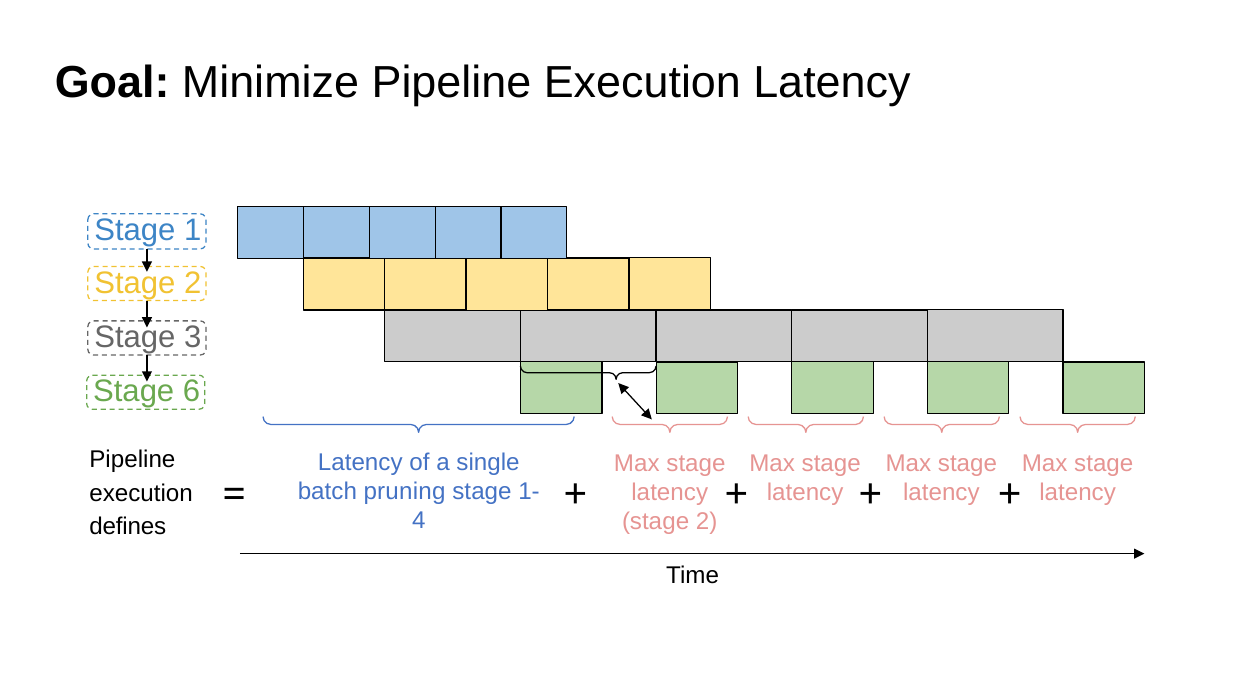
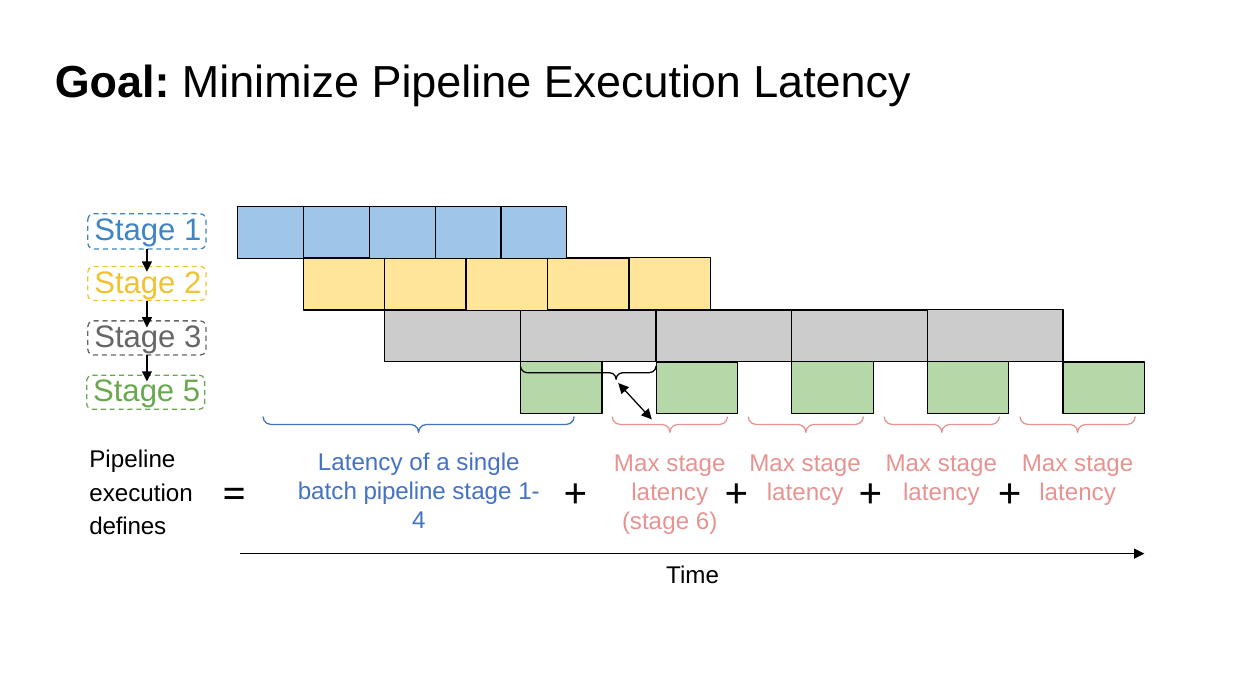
6: 6 -> 5
batch pruning: pruning -> pipeline
2 at (707, 522): 2 -> 6
